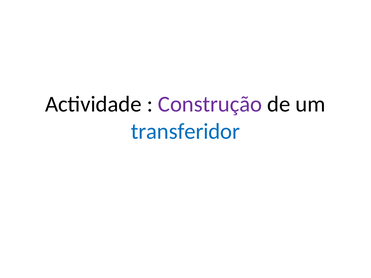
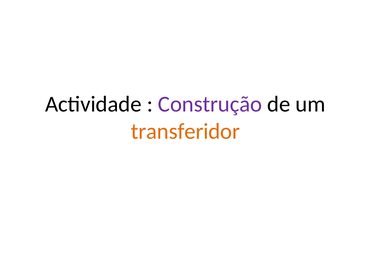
transferidor colour: blue -> orange
